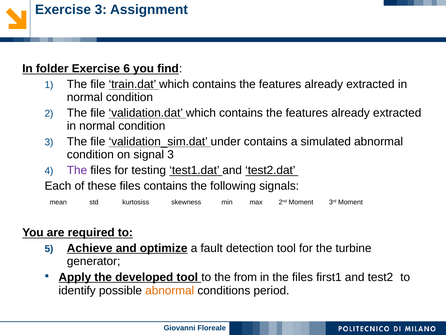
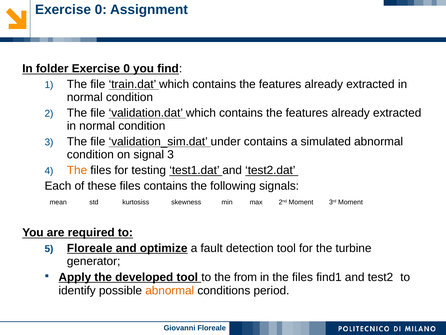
3 at (101, 10): 3 -> 0
folder Exercise 6: 6 -> 0
The at (77, 170) colour: purple -> orange
5 Achieve: Achieve -> Floreale
first1: first1 -> find1
